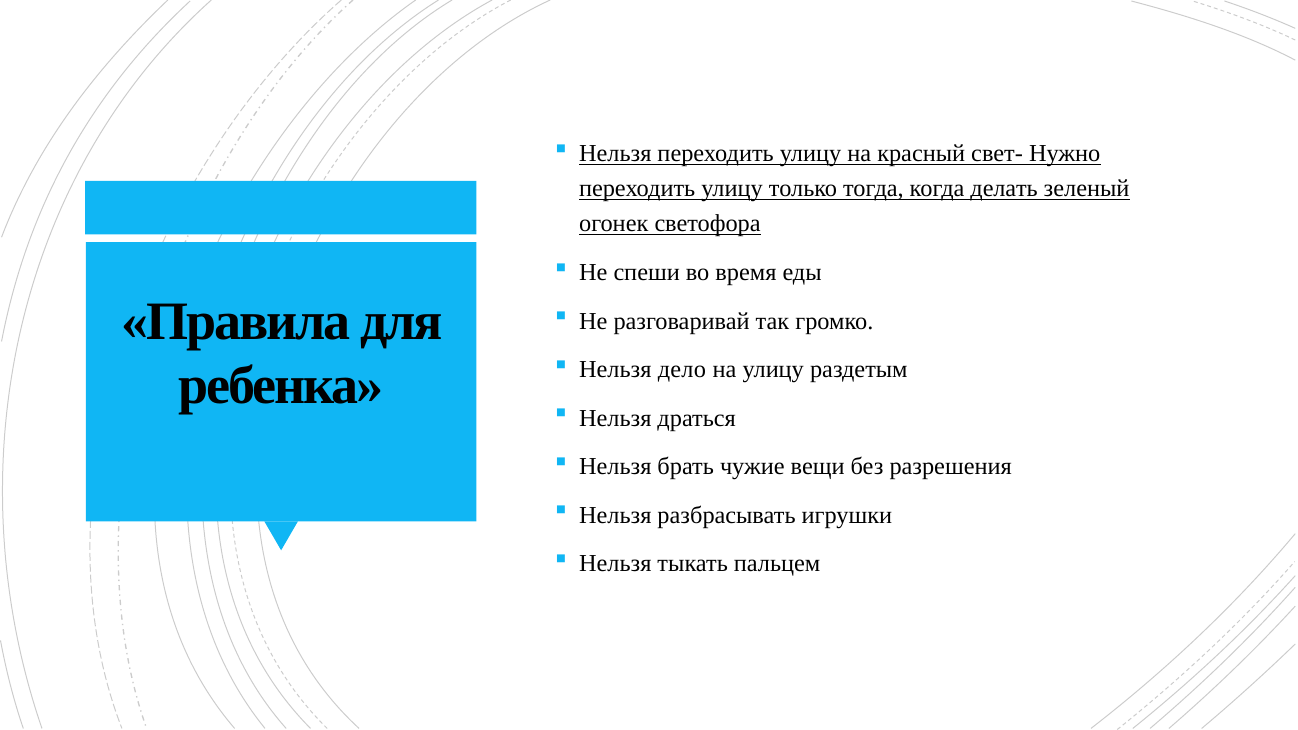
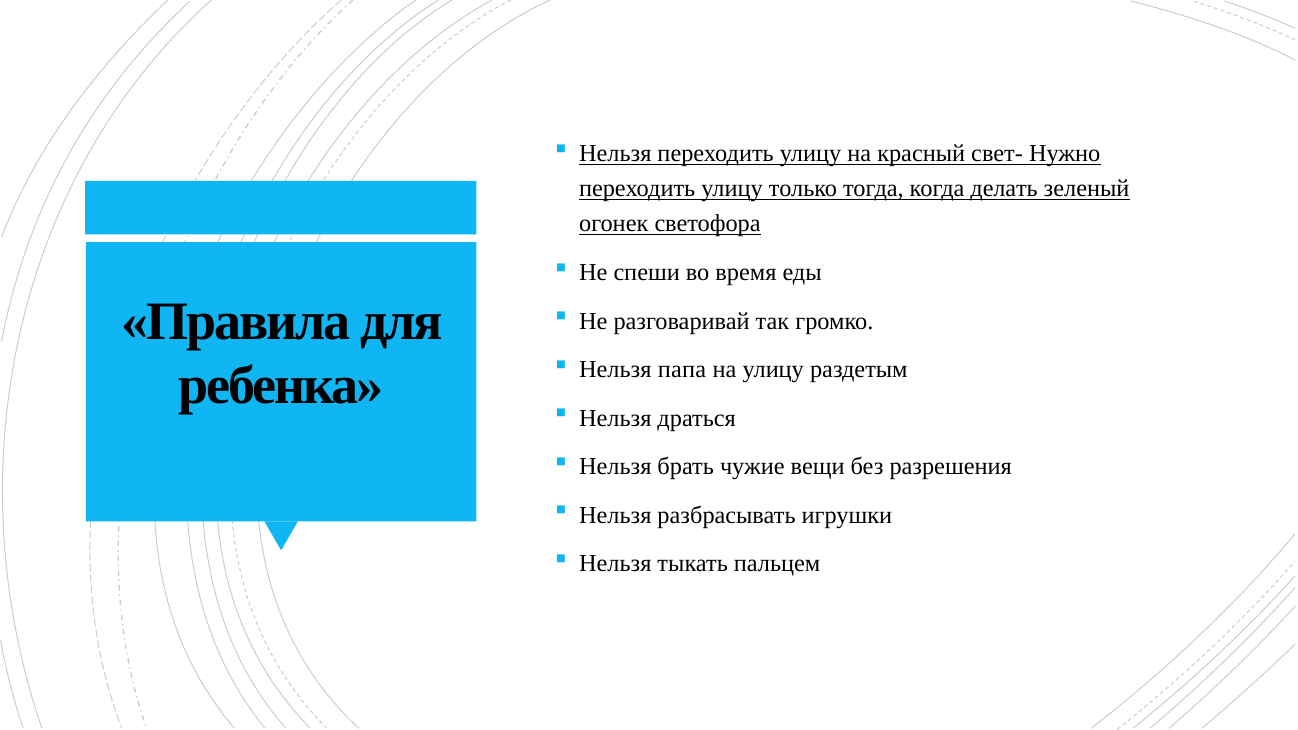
дело: дело -> папа
